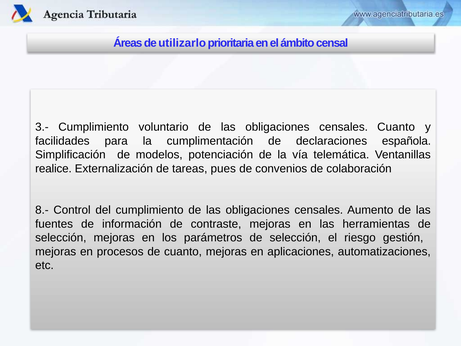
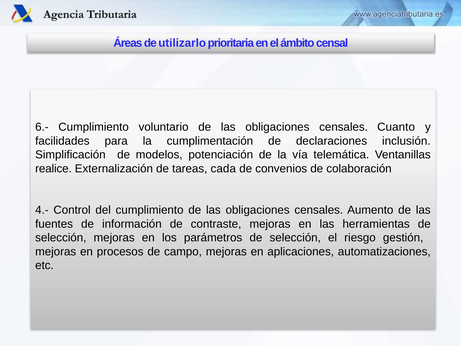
3.-: 3.- -> 6.-
española: española -> inclusión
pues: pues -> cada
8.-: 8.- -> 4.-
de cuanto: cuanto -> campo
